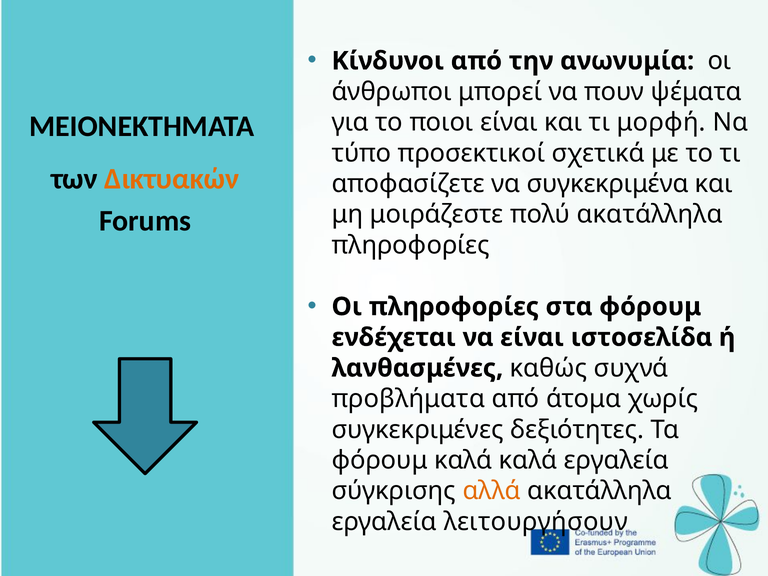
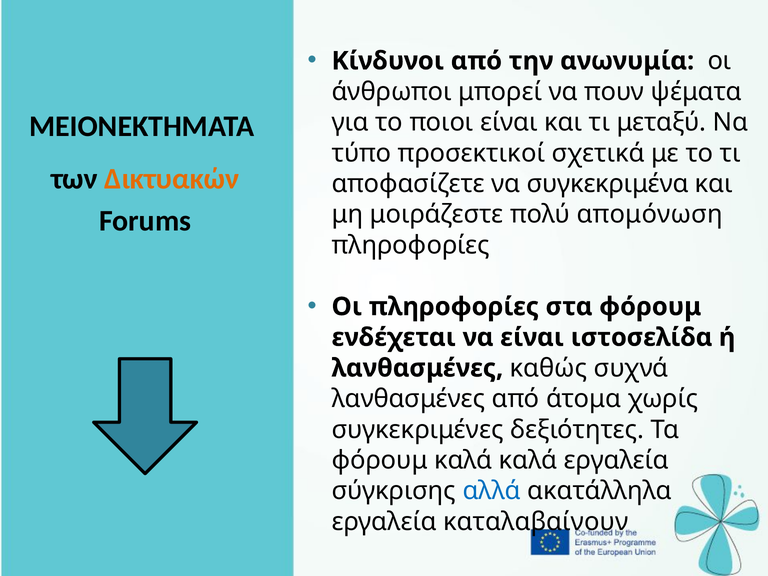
μορφή: μορφή -> μεταξύ
πολύ ακατάλληλα: ακατάλληλα -> απομόνωση
προβλήματα at (408, 399): προβλήματα -> λανθασμένες
αλλά colour: orange -> blue
λειτουργήσουν: λειτουργήσουν -> καταλαβαίνουν
